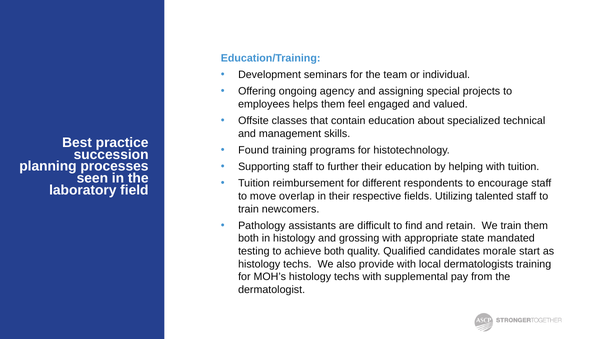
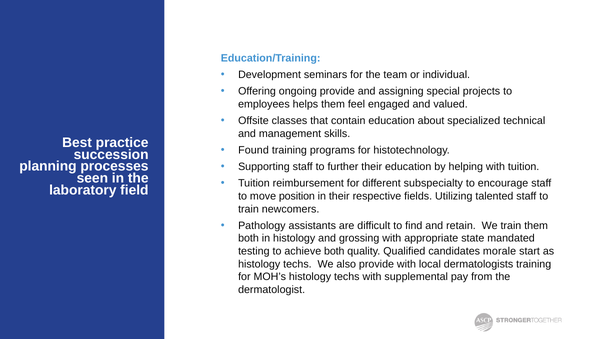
ongoing agency: agency -> provide
respondents: respondents -> subspecialty
overlap: overlap -> position
